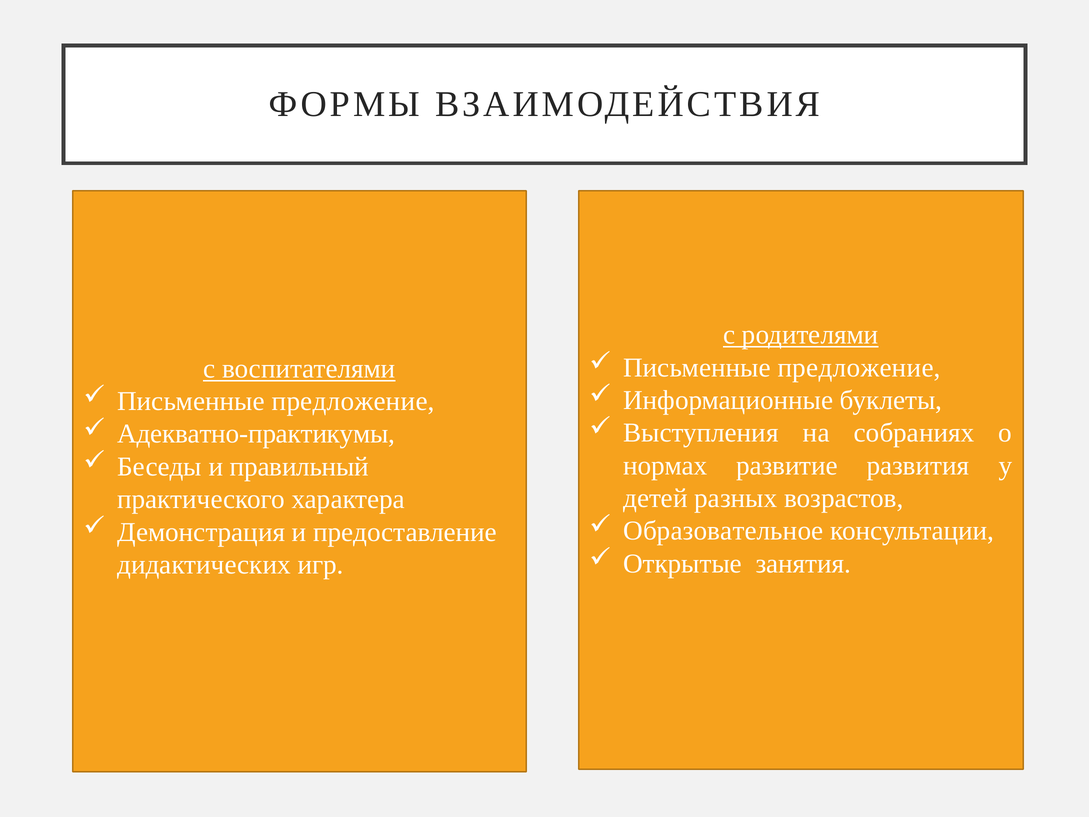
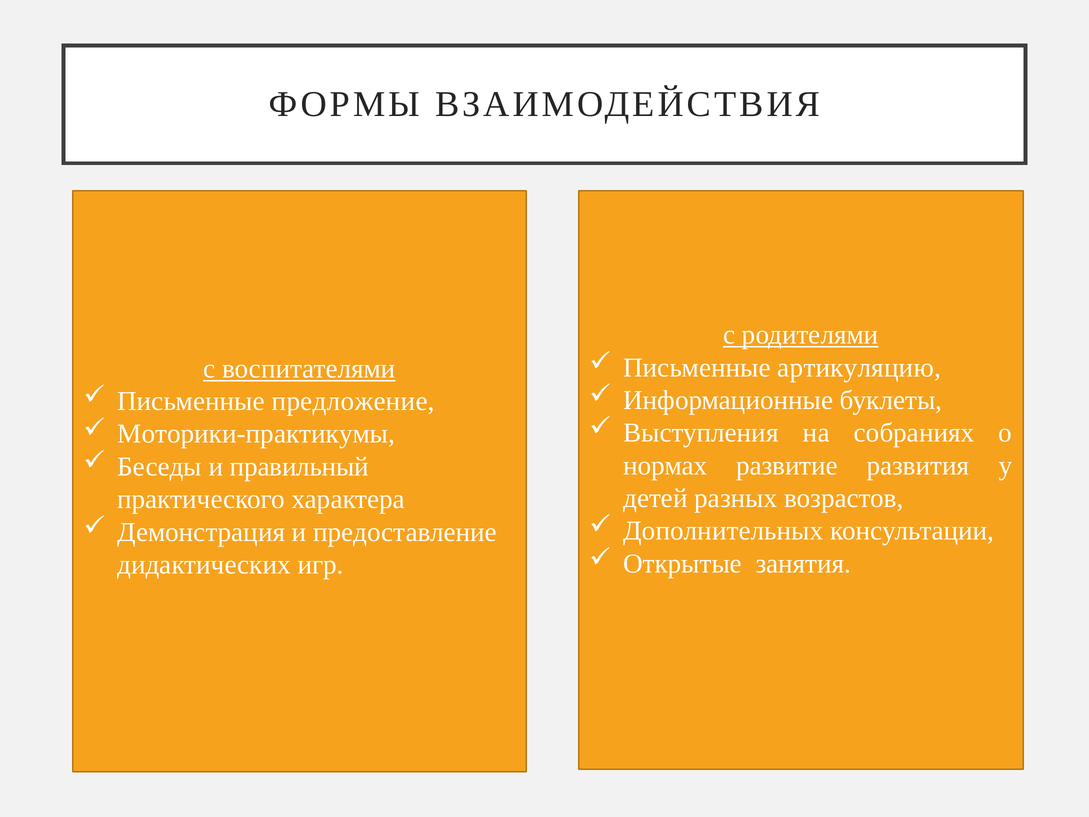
предложение at (859, 367): предложение -> артикуляцию
Адекватно-практикумы: Адекватно-практикумы -> Моторики-практикумы
Образовательное: Образовательное -> Дополнительных
